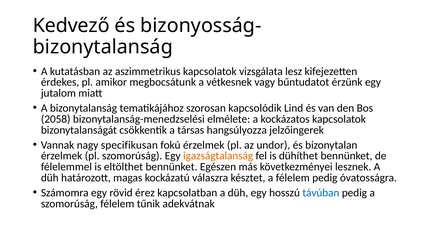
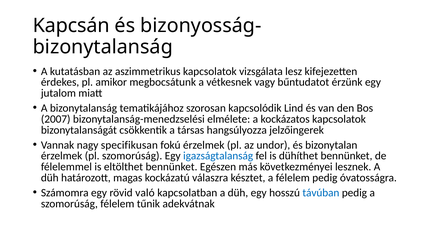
Kedvező: Kedvező -> Kapcsán
2058: 2058 -> 2007
igazságtalanság colour: orange -> blue
érez: érez -> való
